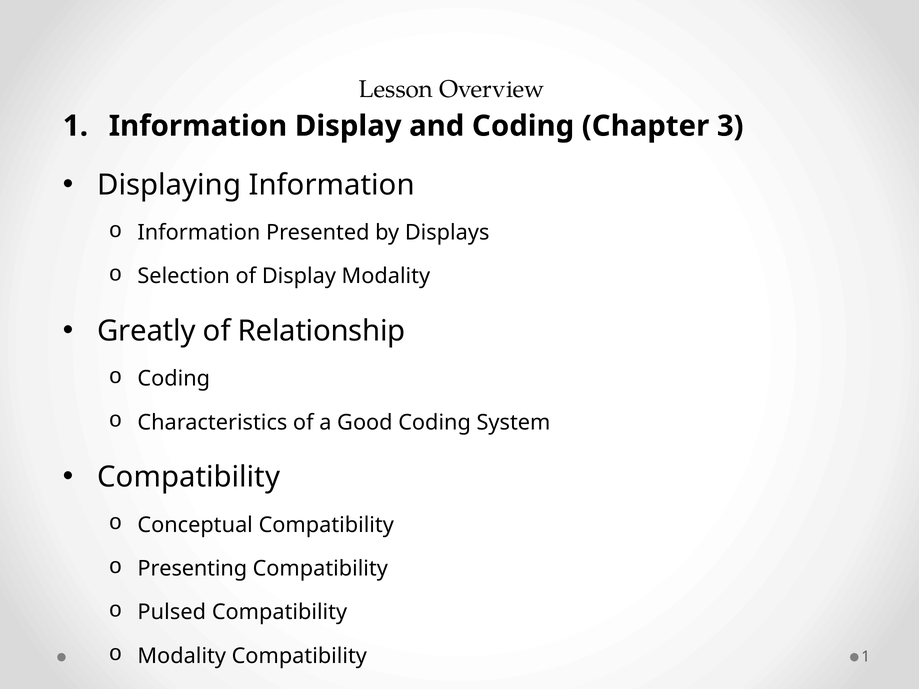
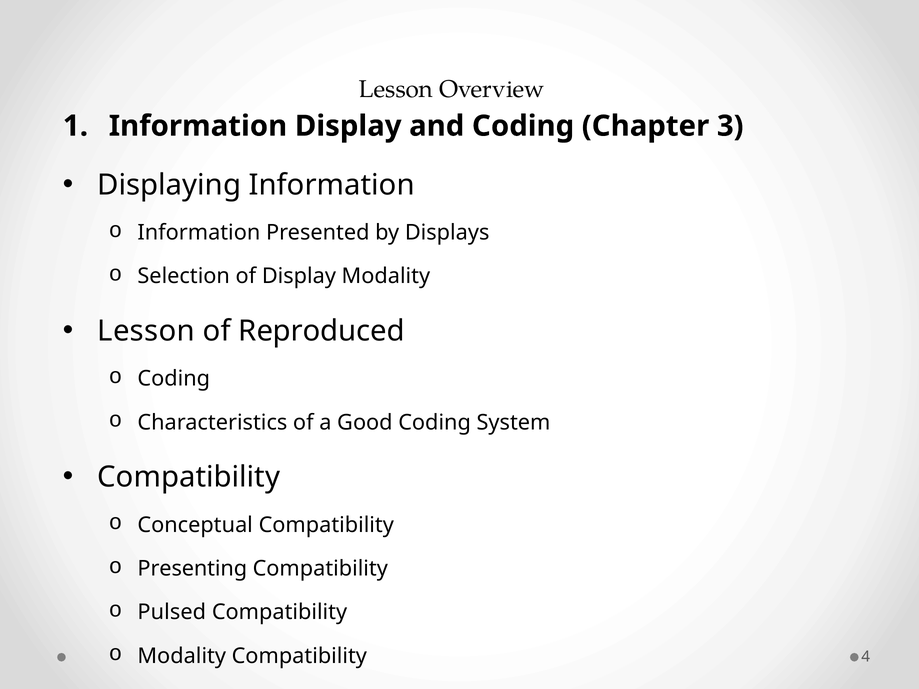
Greatly at (146, 331): Greatly -> Lesson
Relationship: Relationship -> Reproduced
Compatibility 1: 1 -> 4
